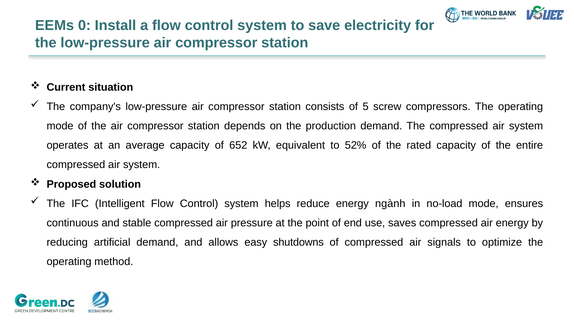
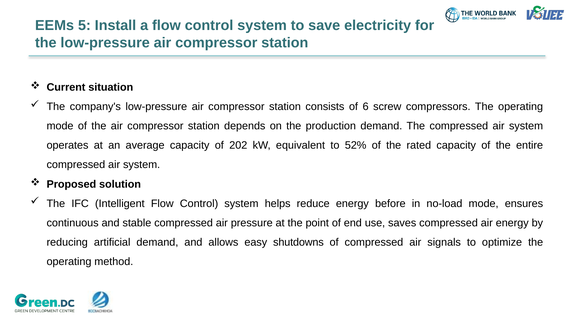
0: 0 -> 5
5: 5 -> 6
652: 652 -> 202
ngành: ngành -> before
